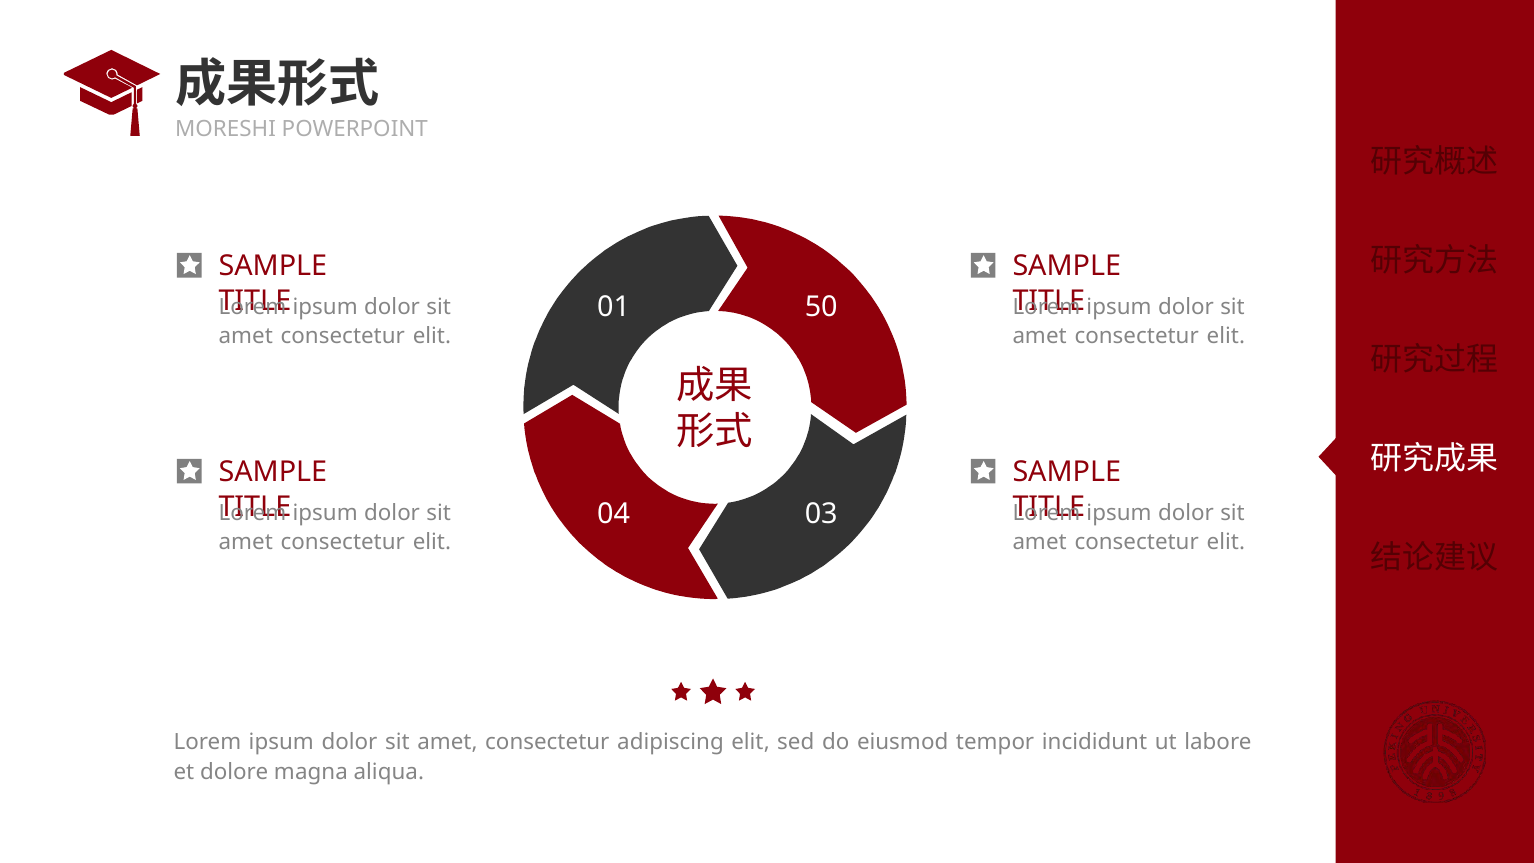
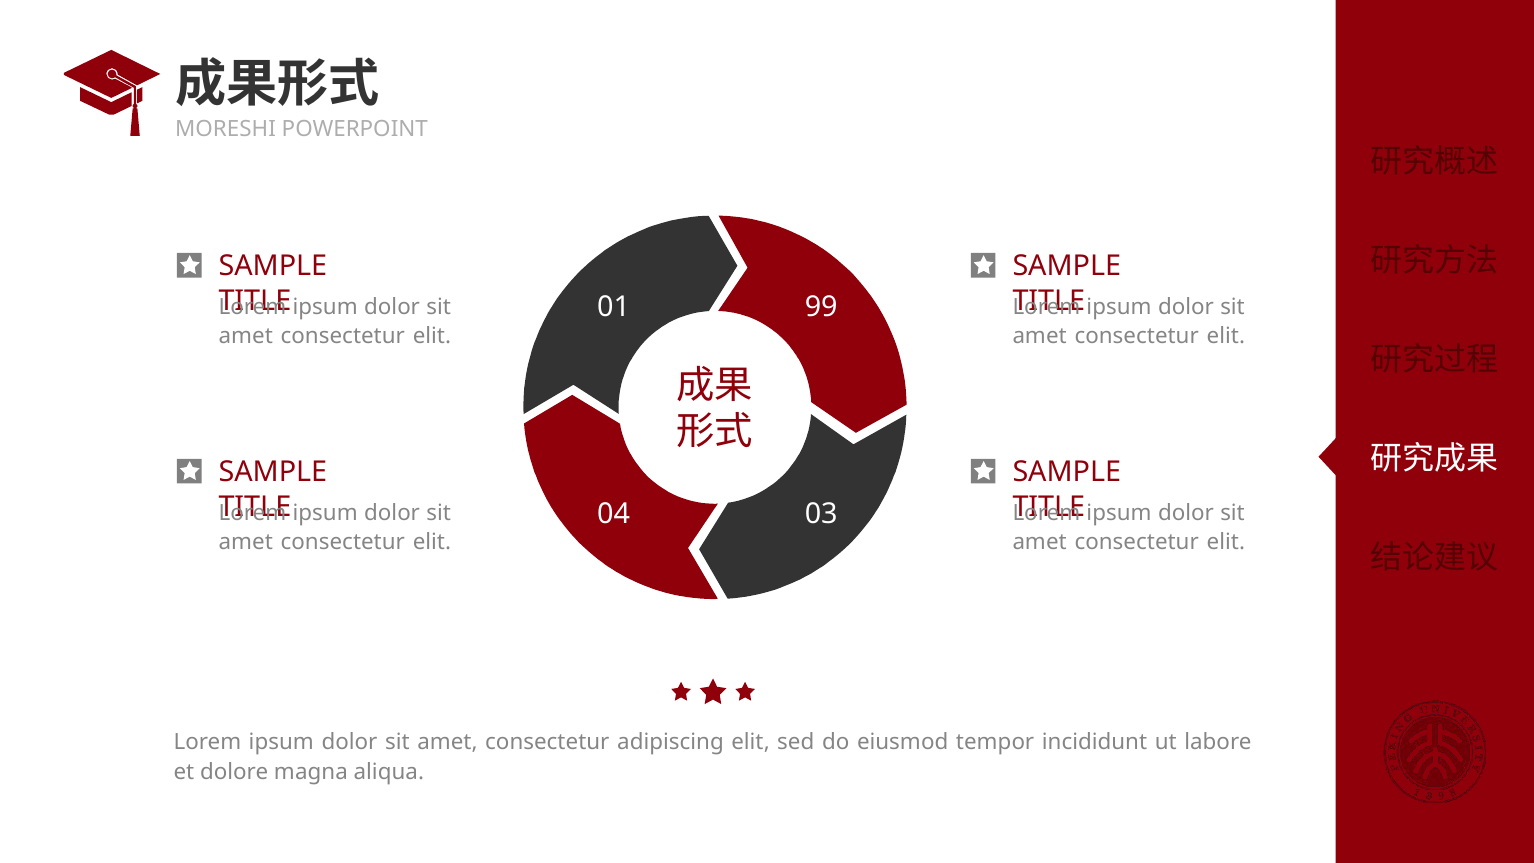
50: 50 -> 99
